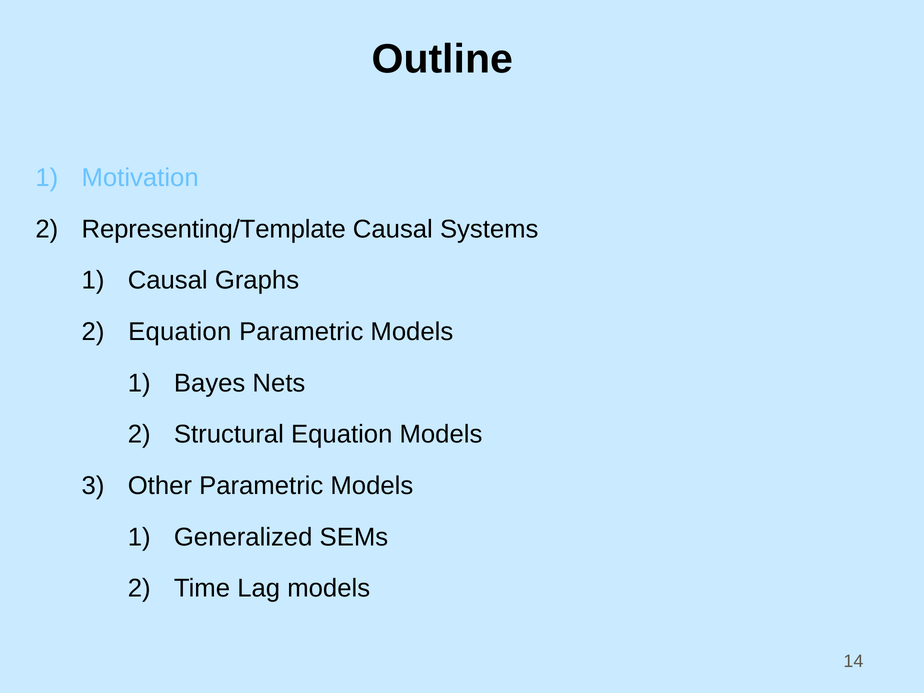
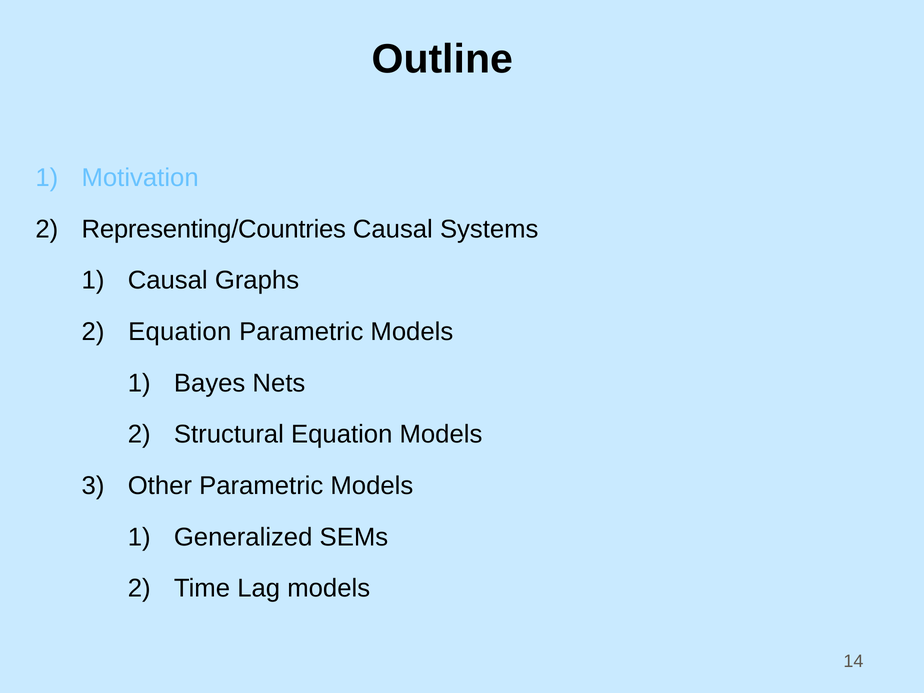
Representing/Template: Representing/Template -> Representing/Countries
